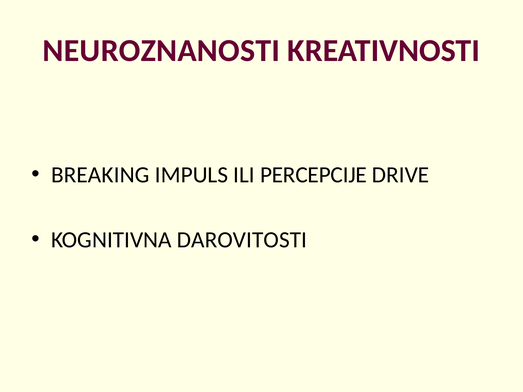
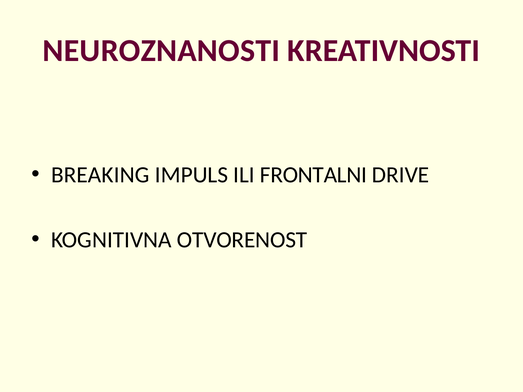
PERCEPCIJE: PERCEPCIJE -> FRONTALNI
DAROVITOSTI: DAROVITOSTI -> OTVORENOST
